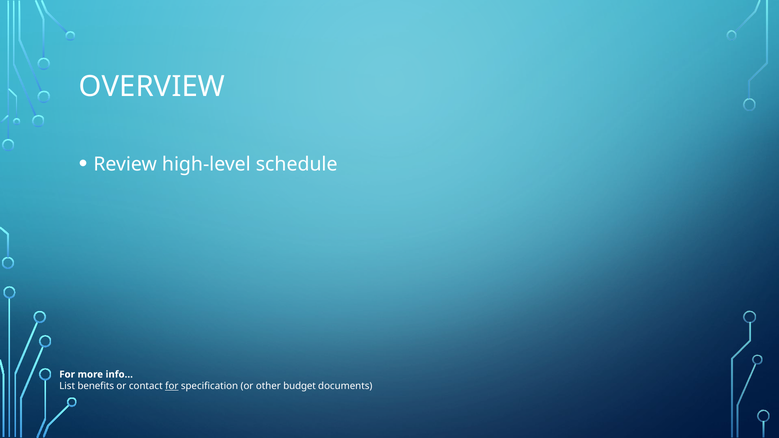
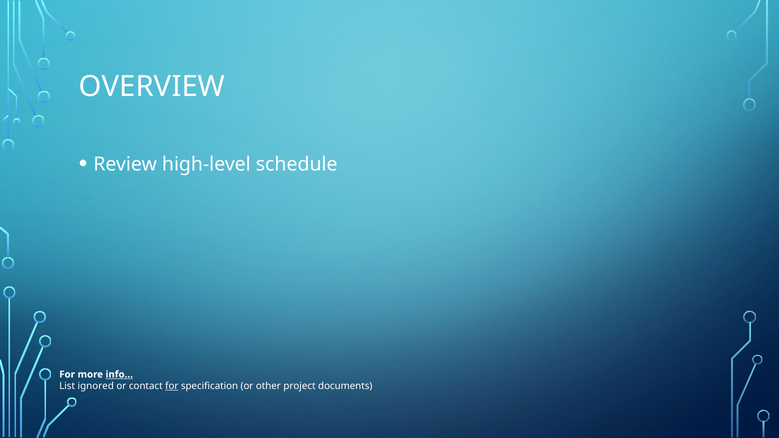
info… underline: none -> present
benefits: benefits -> ignored
budget: budget -> project
